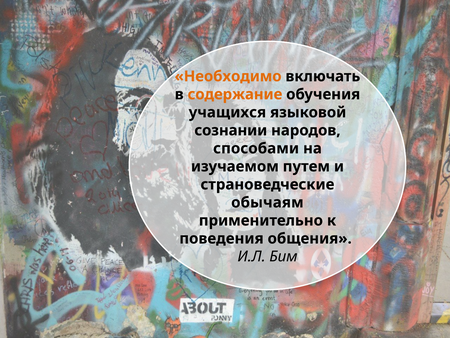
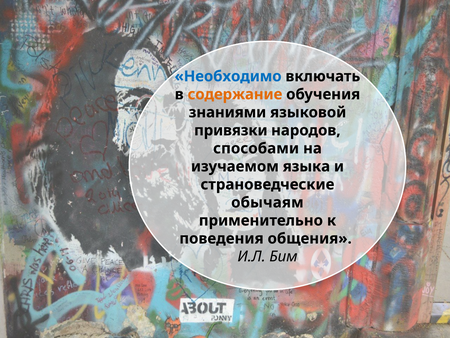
Необходимо colour: orange -> blue
учащихся: учащихся -> знаниями
сознании: сознании -> привязки
путем: путем -> языка
